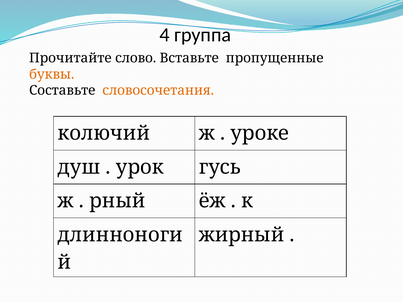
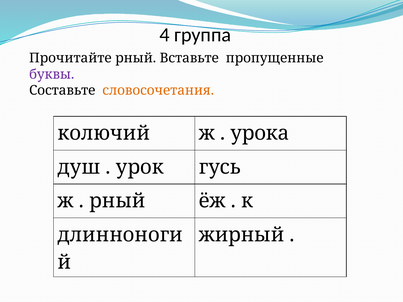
Прочитайте слово: слово -> рный
буквы colour: orange -> purple
уроке: уроке -> урока
